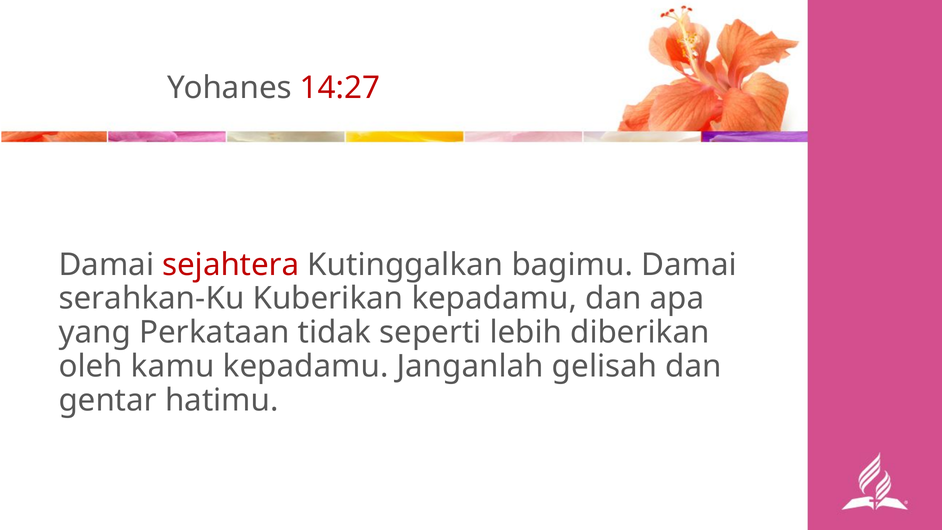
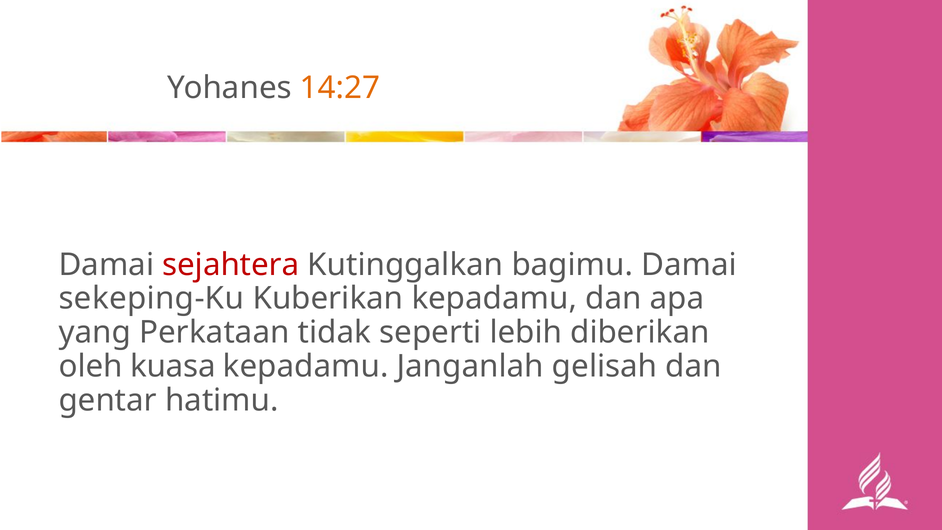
14:27 colour: red -> orange
serahkan-Ku: serahkan-Ku -> sekeping-Ku
kamu: kamu -> kuasa
